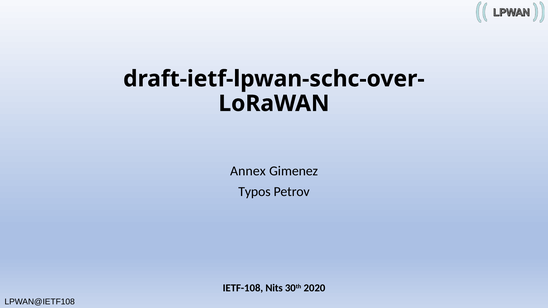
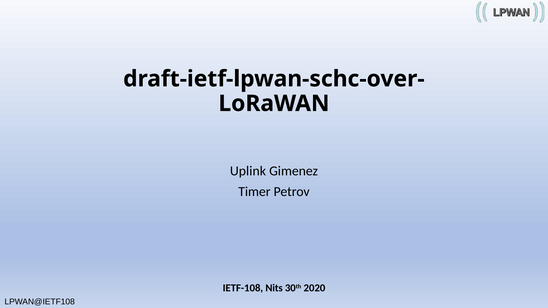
Annex: Annex -> Uplink
Typos: Typos -> Timer
